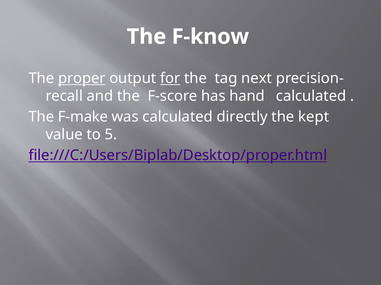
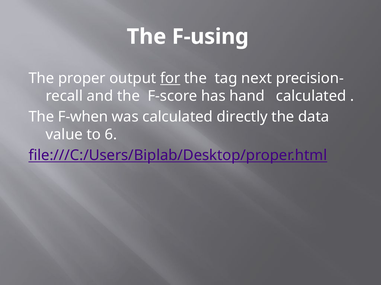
F-know: F-know -> F-using
proper underline: present -> none
F-make: F-make -> F-when
kept: kept -> data
5: 5 -> 6
